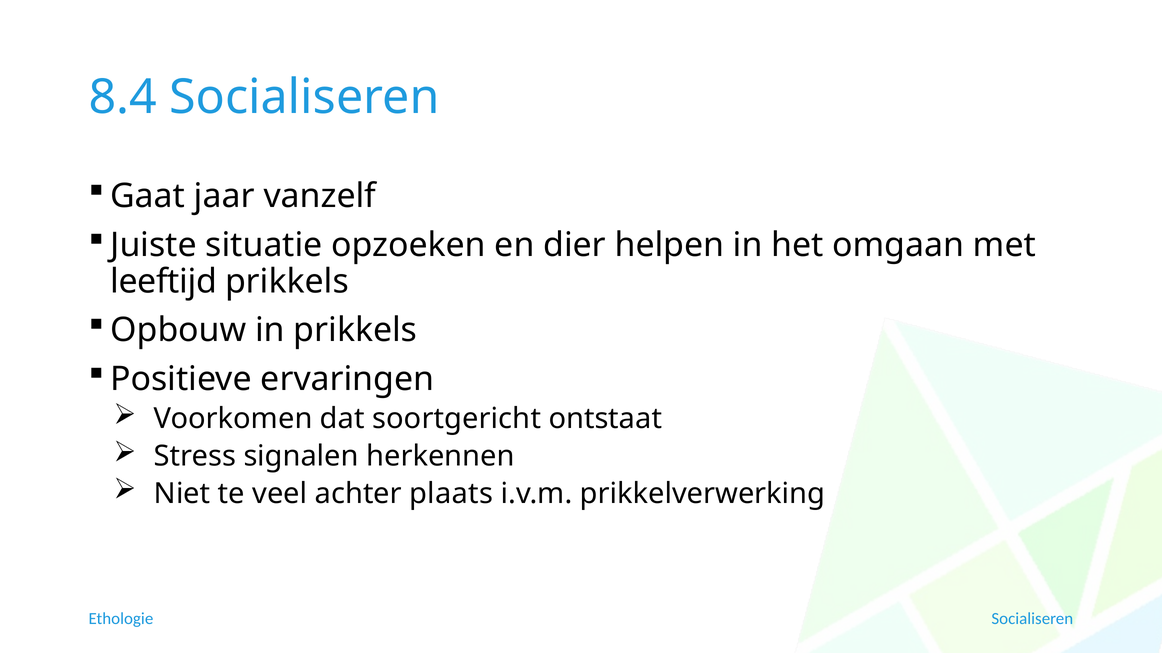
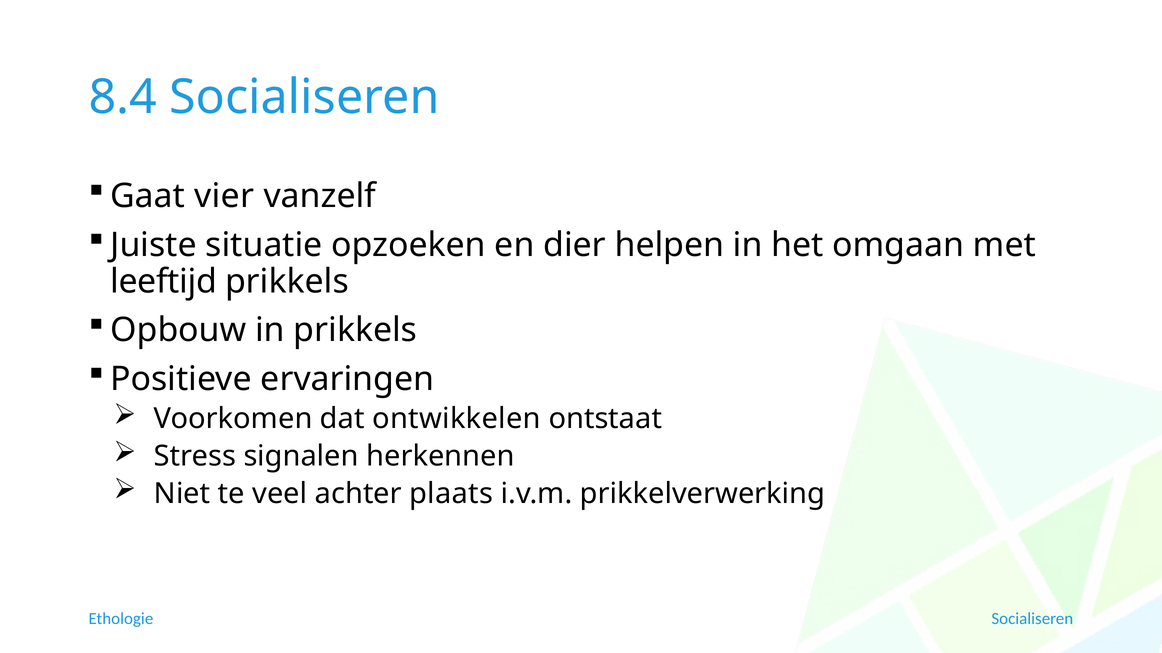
jaar: jaar -> vier
soortgericht: soortgericht -> ontwikkelen
